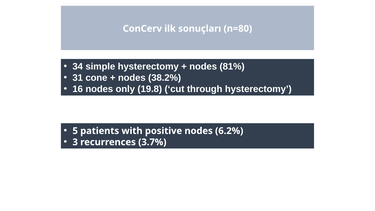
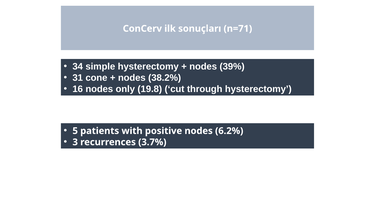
n=80: n=80 -> n=71
81%: 81% -> 39%
